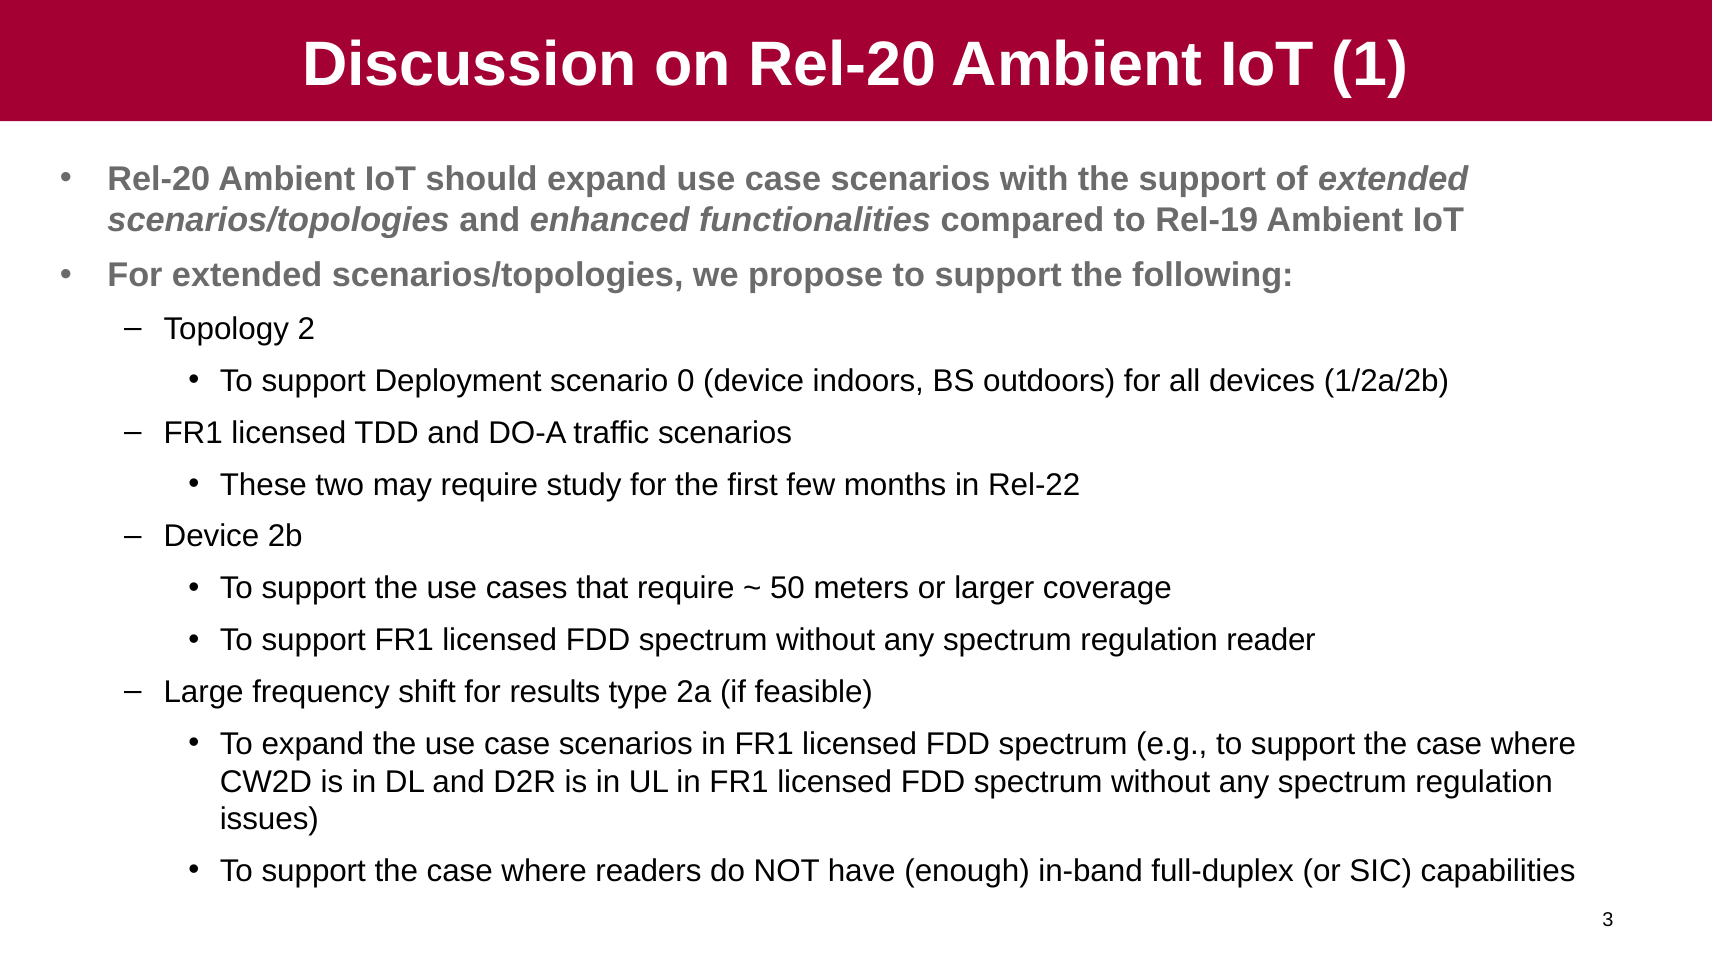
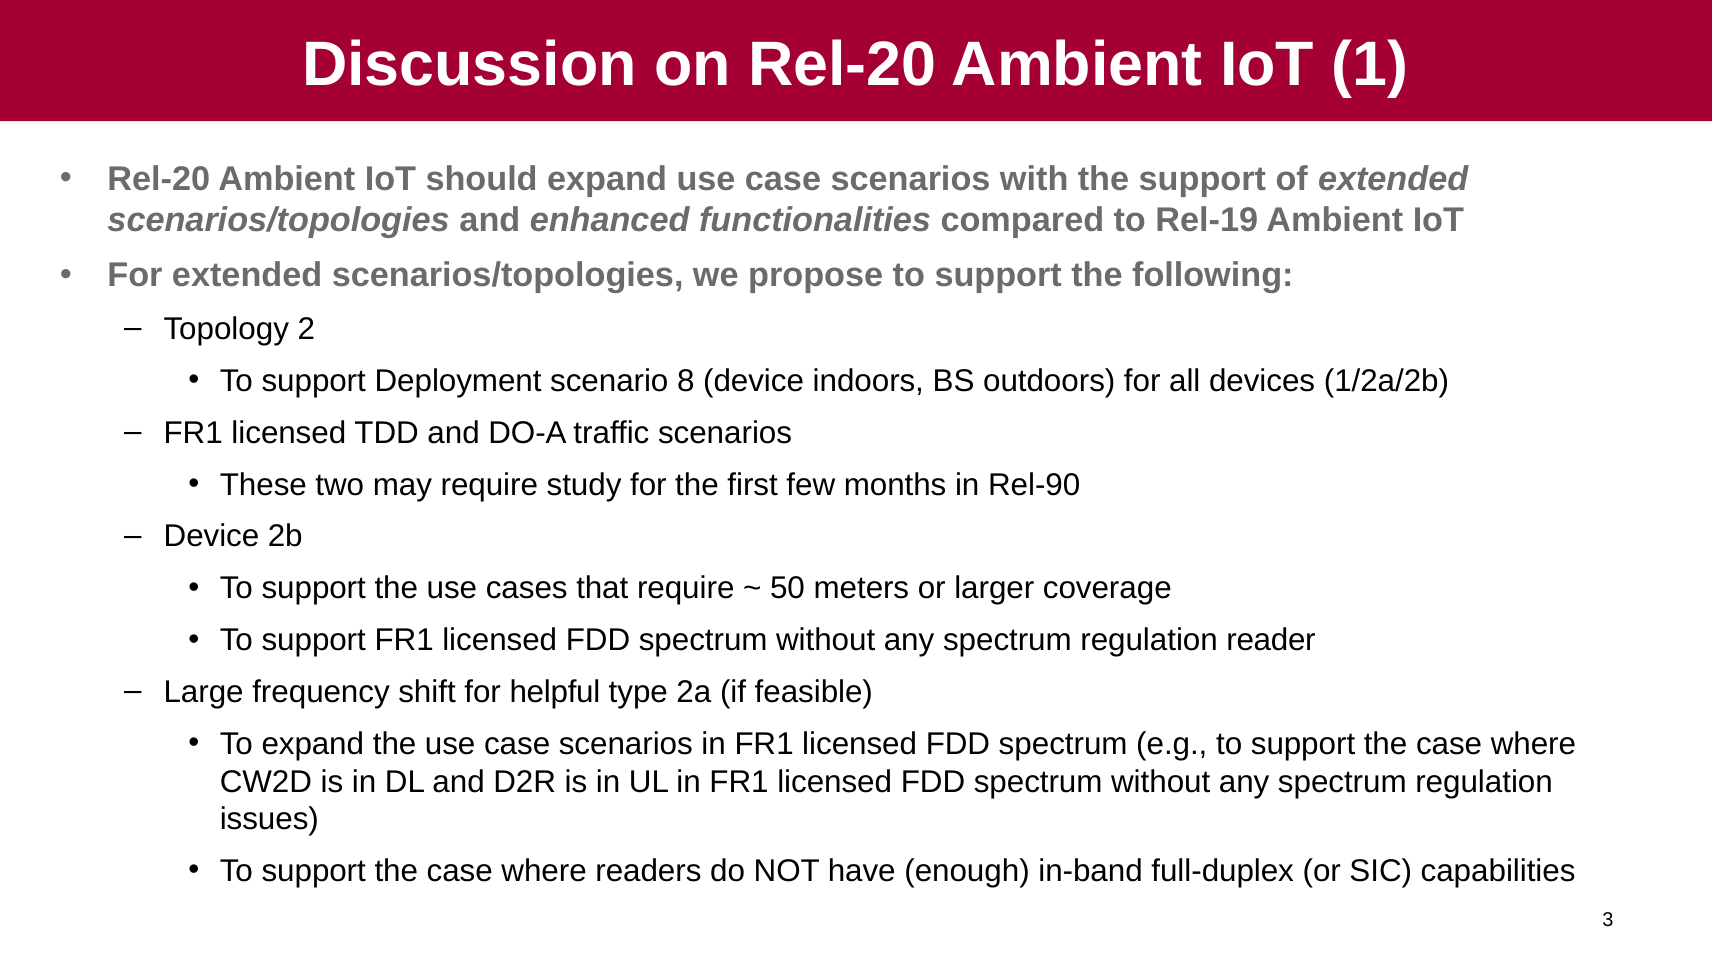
0: 0 -> 8
Rel-22: Rel-22 -> Rel-90
results: results -> helpful
